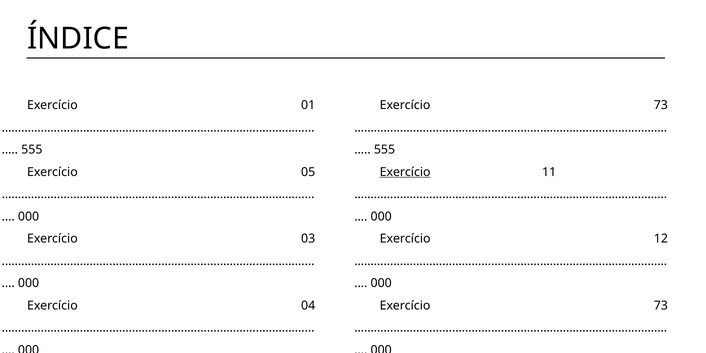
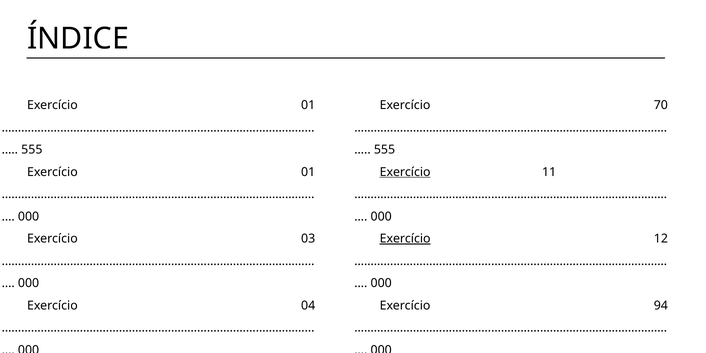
73 at (661, 105): 73 -> 70
05 at (308, 172): 05 -> 01
Exercício at (405, 239) underline: none -> present
73 at (661, 305): 73 -> 94
